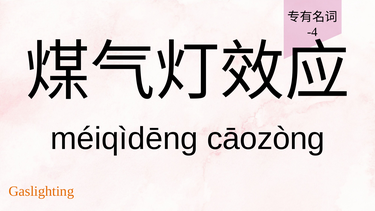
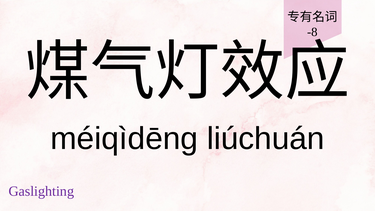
-4: -4 -> -8
cāozòng: cāozòng -> liúchuán
Gaslighting colour: orange -> purple
